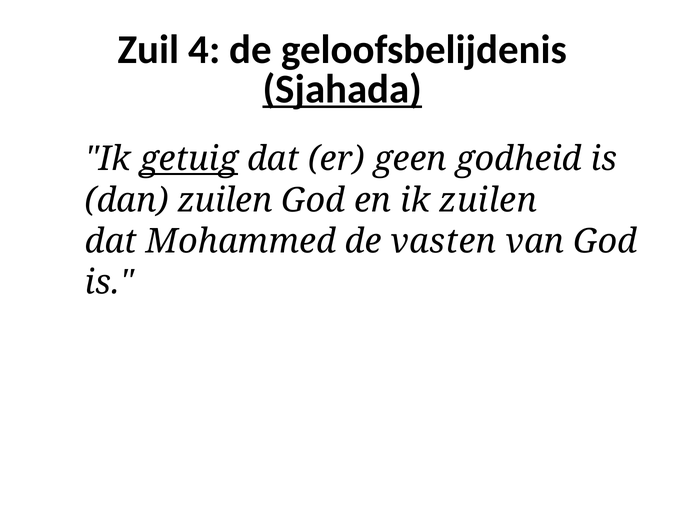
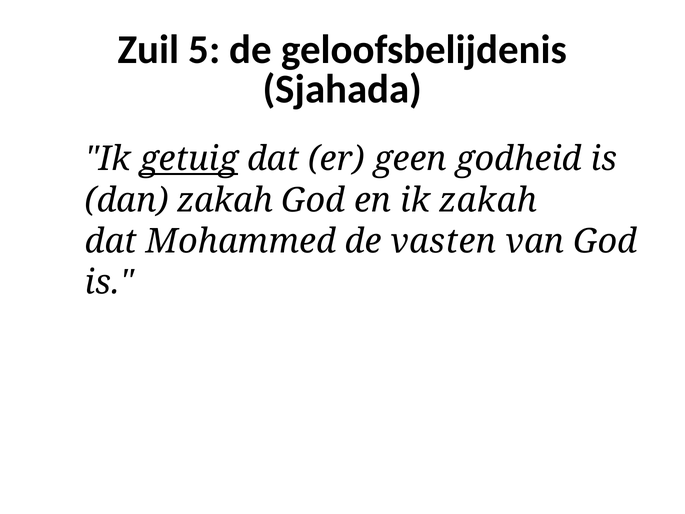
4: 4 -> 5
Sjahada underline: present -> none
dan zuilen: zuilen -> zakah
ik zuilen: zuilen -> zakah
